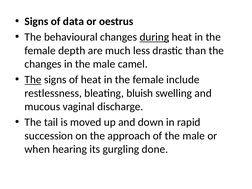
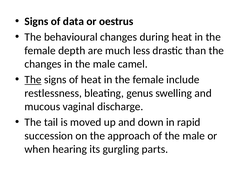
during underline: present -> none
bluish: bluish -> genus
done: done -> parts
